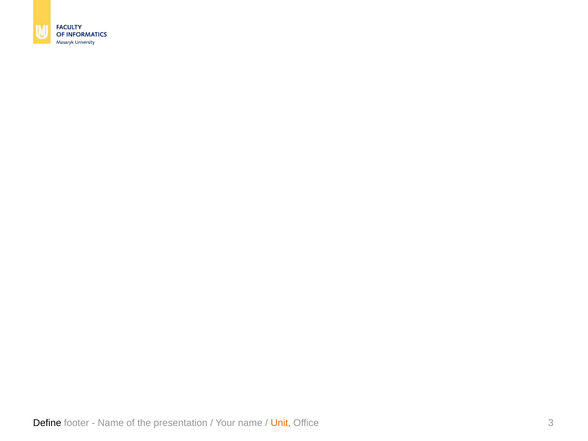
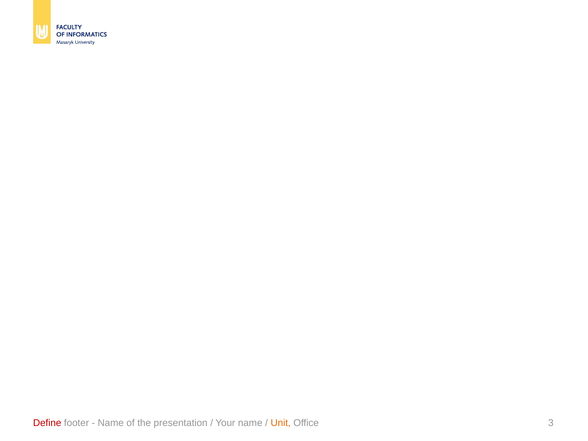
Define colour: black -> red
